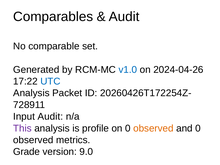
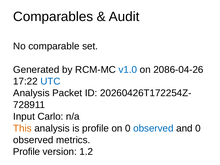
2024-04-26: 2024-04-26 -> 2086-04-26
Input Audit: Audit -> Carlo
This colour: purple -> orange
observed at (153, 128) colour: orange -> blue
Grade at (27, 152): Grade -> Profile
9.0: 9.0 -> 1.2
